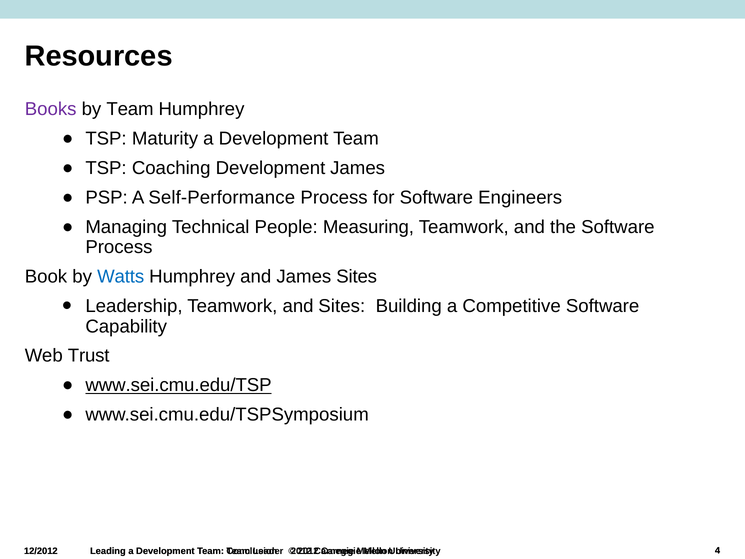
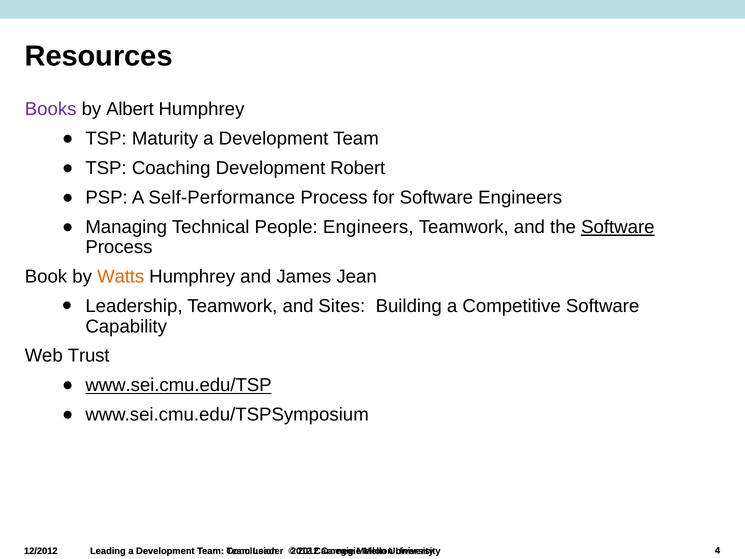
by Team: Team -> Albert
Development James: James -> Robert
People Measuring: Measuring -> Engineers
Software at (618, 227) underline: none -> present
Watts colour: blue -> orange
James Sites: Sites -> Jean
